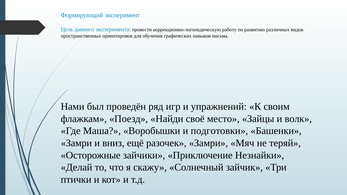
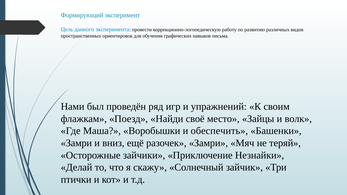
подготовки: подготовки -> обеспечить
